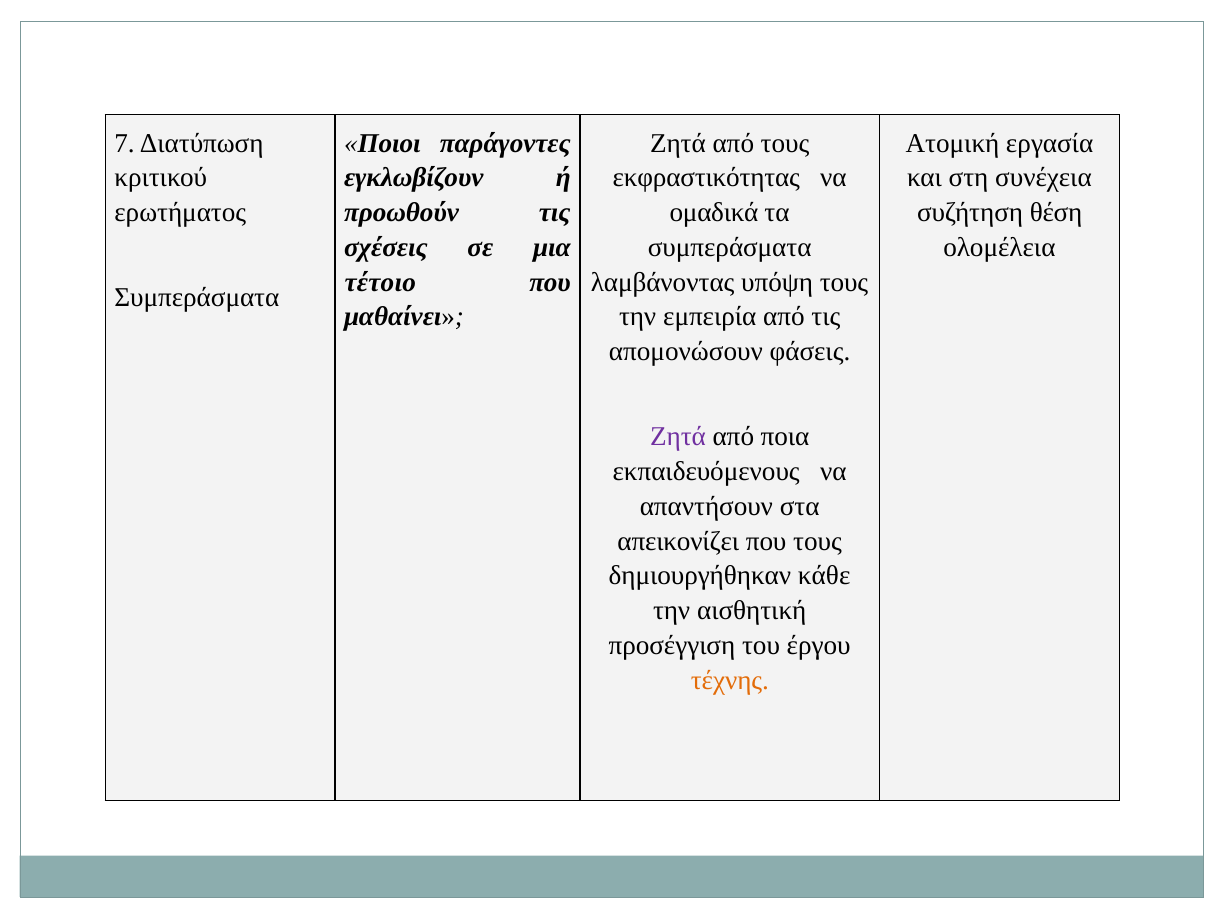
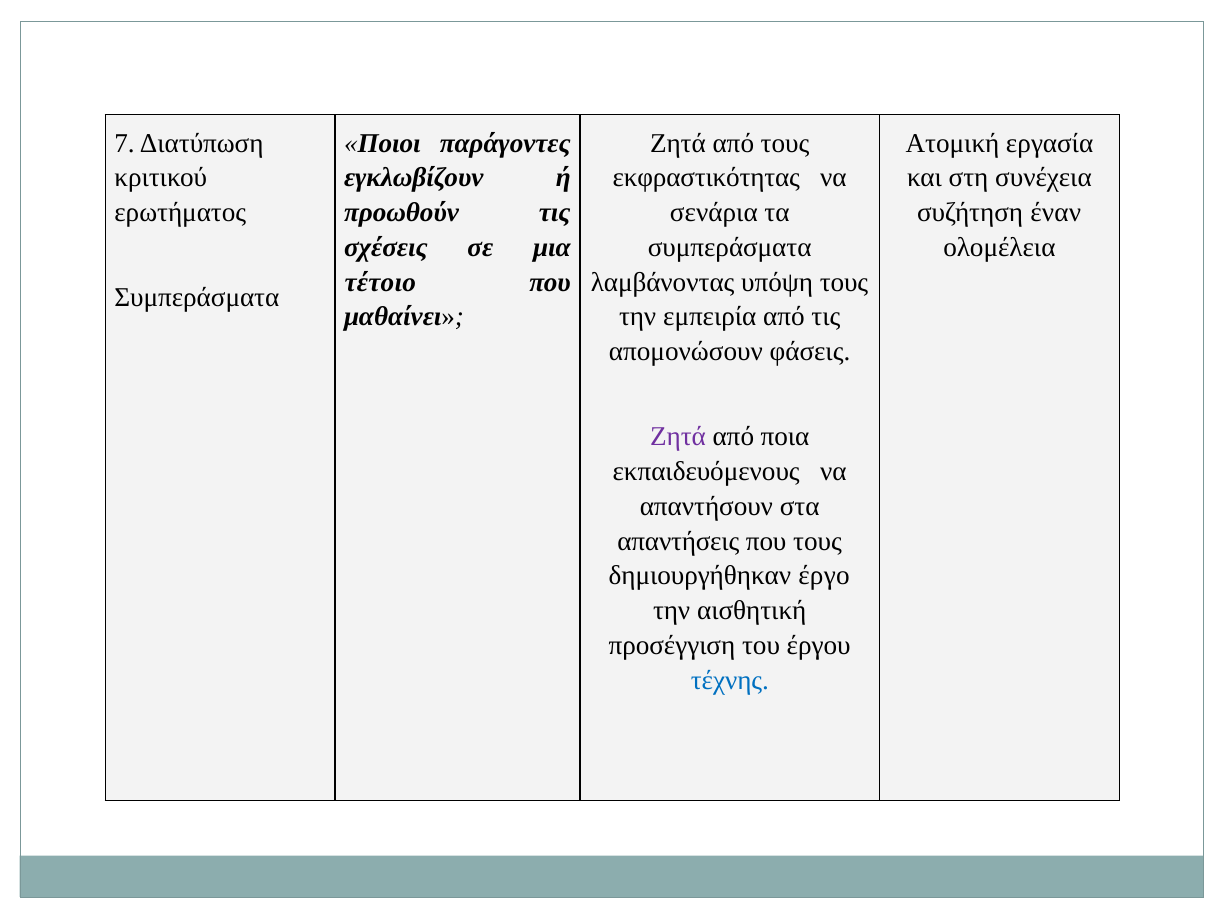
ομαδικά: ομαδικά -> σενάρια
θέση: θέση -> έναν
απεικονίζει: απεικονίζει -> απαντήσεις
κάθε: κάθε -> έργο
τέχνης colour: orange -> blue
